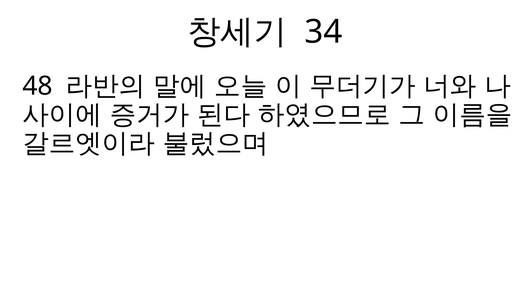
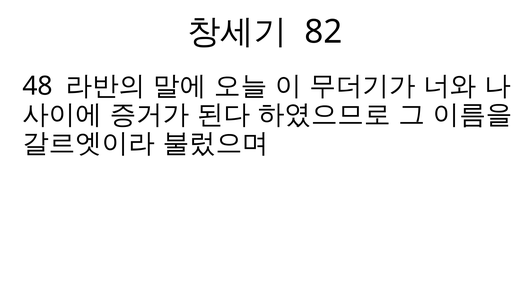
34: 34 -> 82
